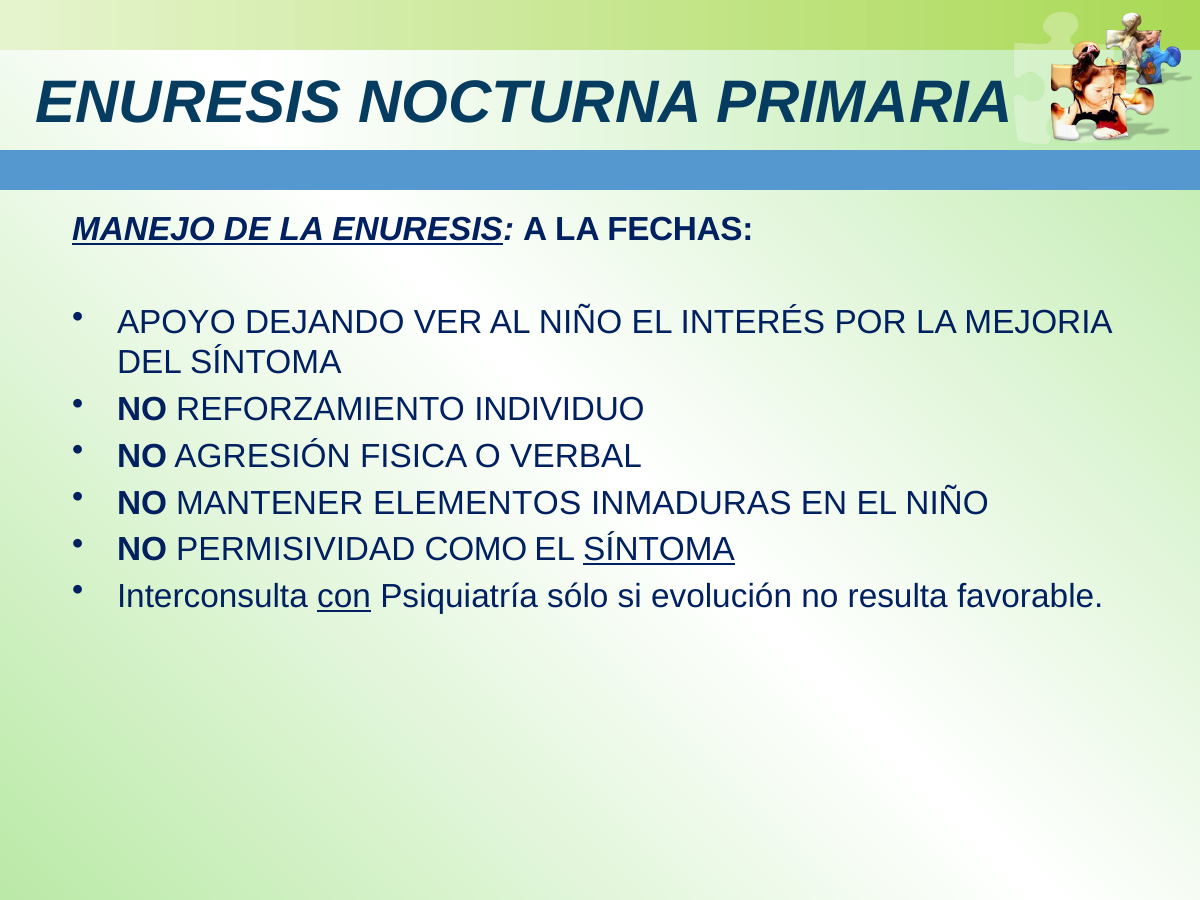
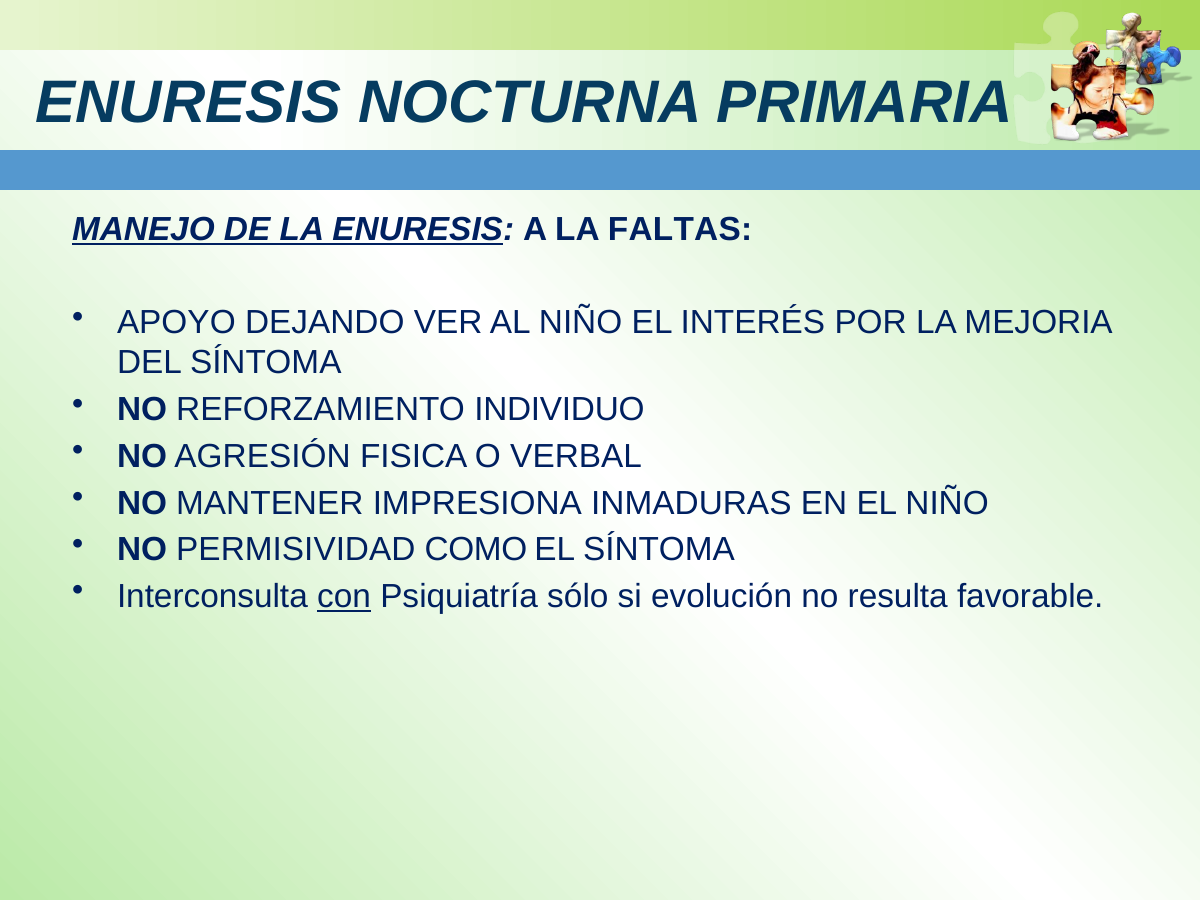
FECHAS: FECHAS -> FALTAS
ELEMENTOS: ELEMENTOS -> IMPRESIONA
SÍNTOMA at (659, 550) underline: present -> none
